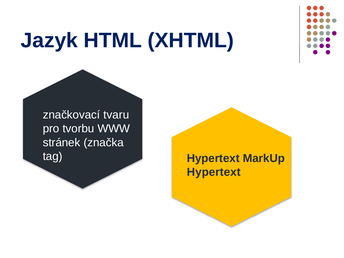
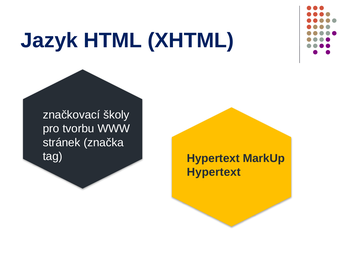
tvaru: tvaru -> školy
